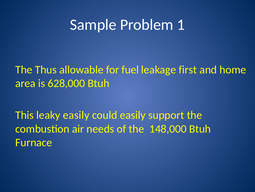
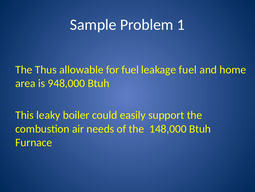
leakage first: first -> fuel
628,000: 628,000 -> 948,000
leaky easily: easily -> boiler
